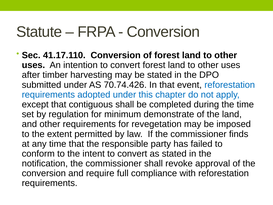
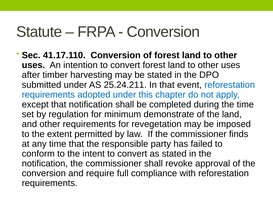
70.74.426: 70.74.426 -> 25.24.211
that contiguous: contiguous -> notification
